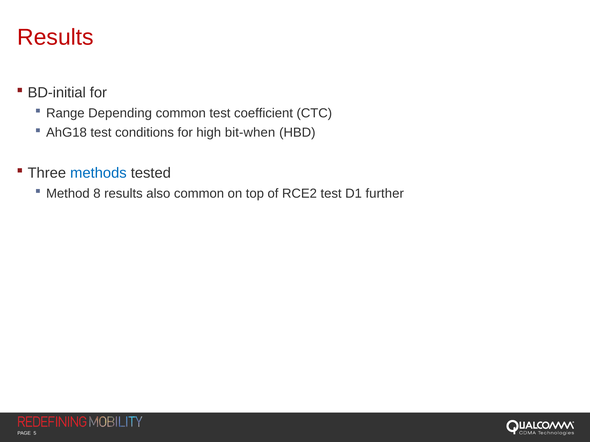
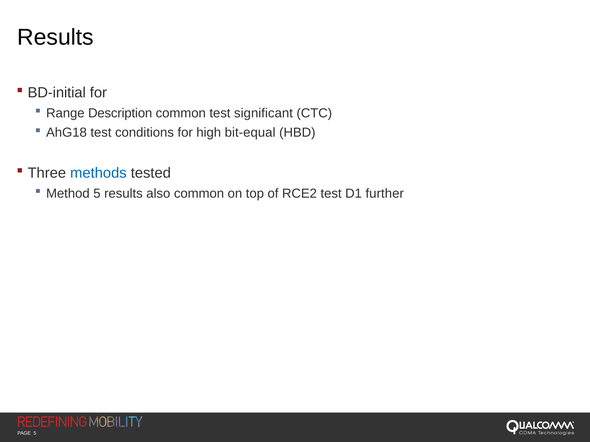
Results at (55, 37) colour: red -> black
Depending: Depending -> Description
coefficient: coefficient -> significant
bit-when: bit-when -> bit-equal
Method 8: 8 -> 5
